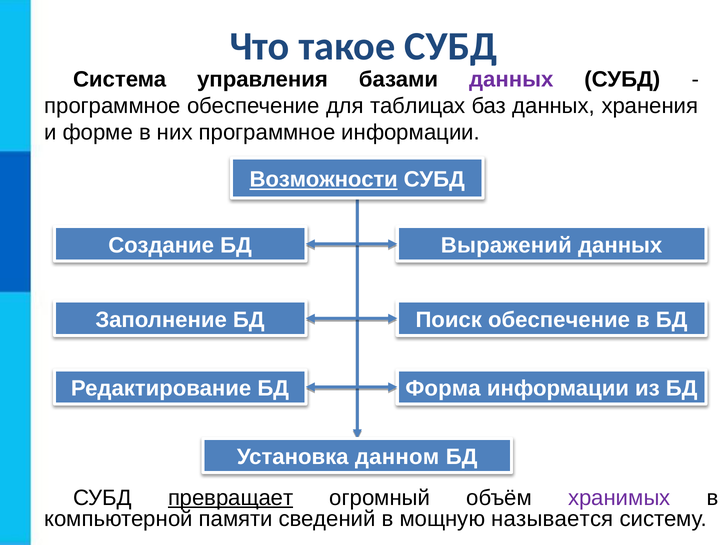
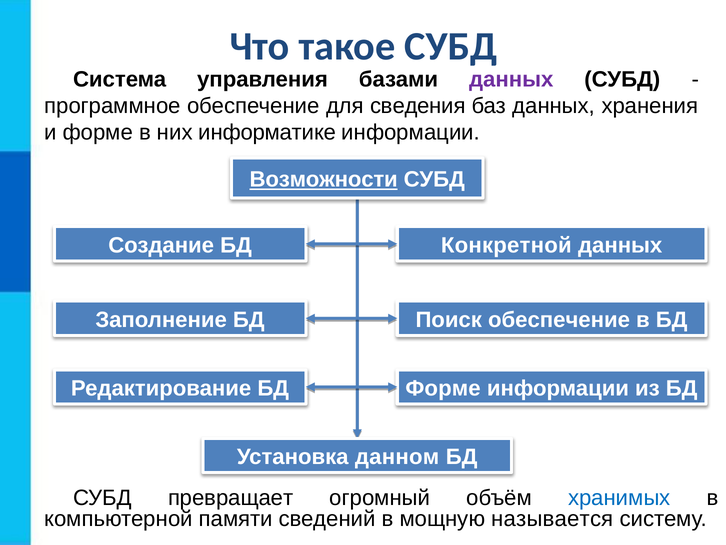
таблицах: таблицах -> сведения
них программное: программное -> информатике
Выражений: Выражений -> Конкретной
Форма at (443, 388): Форма -> Форме
превращает underline: present -> none
хранимых colour: purple -> blue
